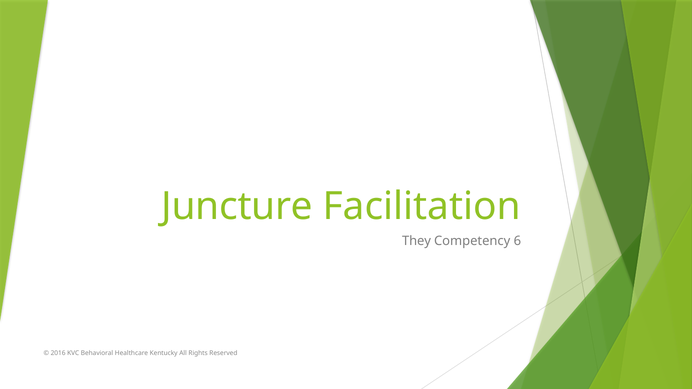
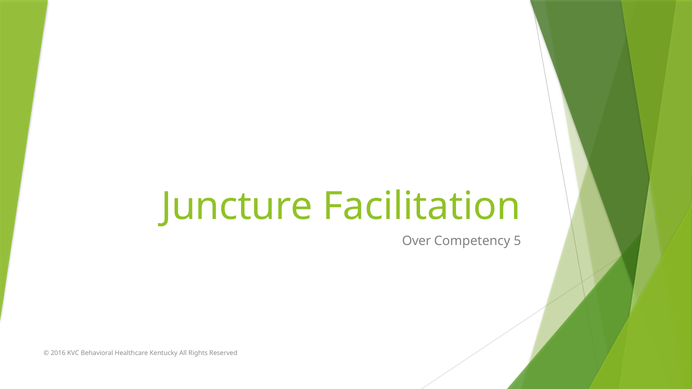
They: They -> Over
6: 6 -> 5
